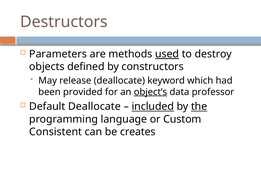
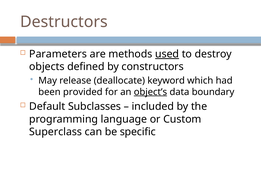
professor: professor -> boundary
Default Deallocate: Deallocate -> Subclasses
included underline: present -> none
the underline: present -> none
Consistent: Consistent -> Superclass
creates: creates -> specific
